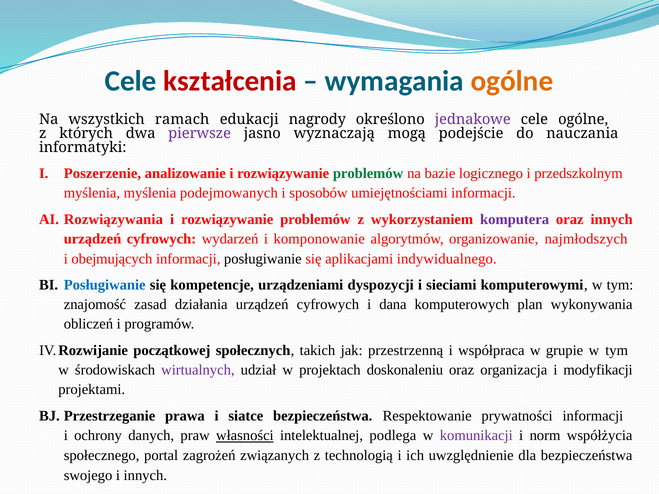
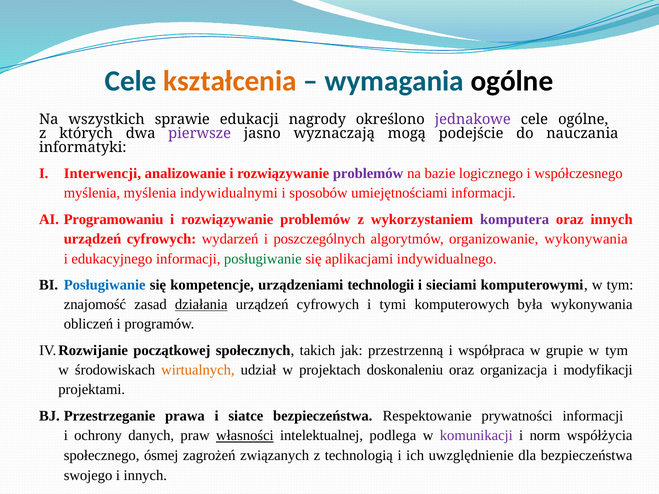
kształcenia colour: red -> orange
ogólne at (512, 81) colour: orange -> black
ramach: ramach -> sprawie
Poszerzenie: Poszerzenie -> Interwencji
problemów at (368, 174) colour: green -> purple
przedszkolnym: przedszkolnym -> współczesnego
podejmowanych: podejmowanych -> indywidualnymi
Rozwiązywania: Rozwiązywania -> Programowaniu
komponowanie: komponowanie -> poszczególnych
organizowanie najmłodszych: najmłodszych -> wykonywania
obejmujących: obejmujących -> edukacyjnego
posługiwanie at (263, 259) colour: black -> green
dyspozycji: dyspozycji -> technologii
działania underline: none -> present
dana: dana -> tymi
plan: plan -> była
wirtualnych colour: purple -> orange
portal: portal -> ósmej
